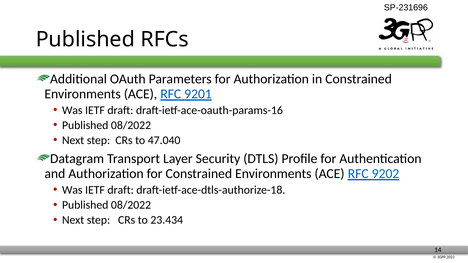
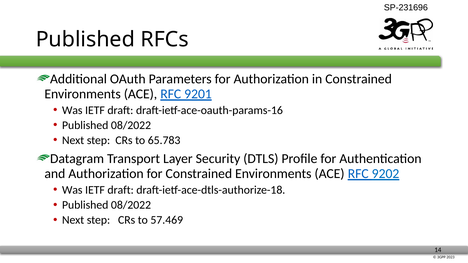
47.040: 47.040 -> 65.783
23.434: 23.434 -> 57.469
